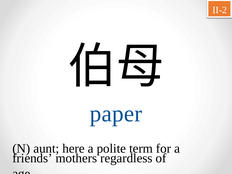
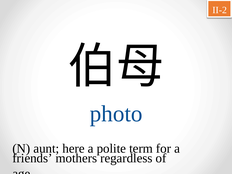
paper: paper -> photo
